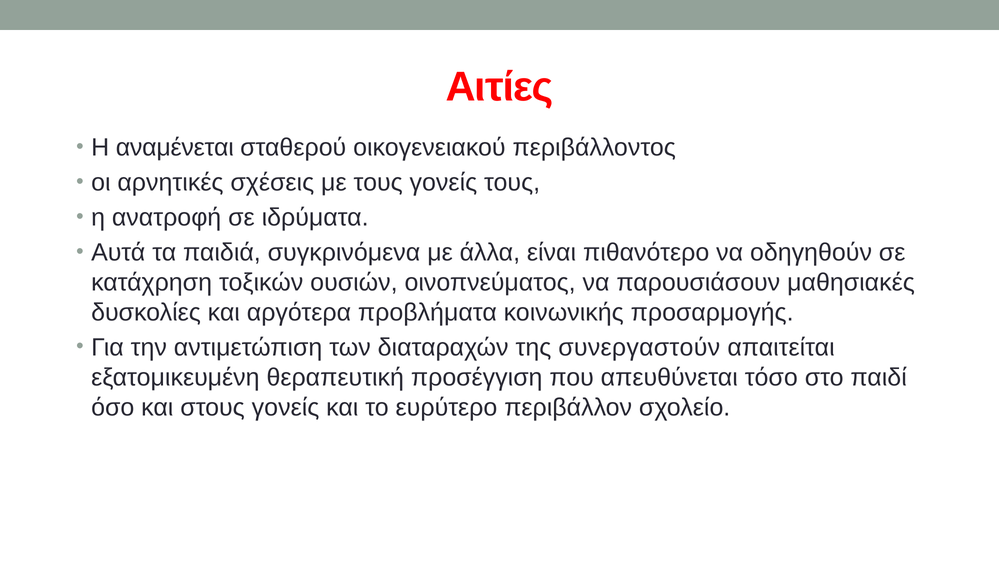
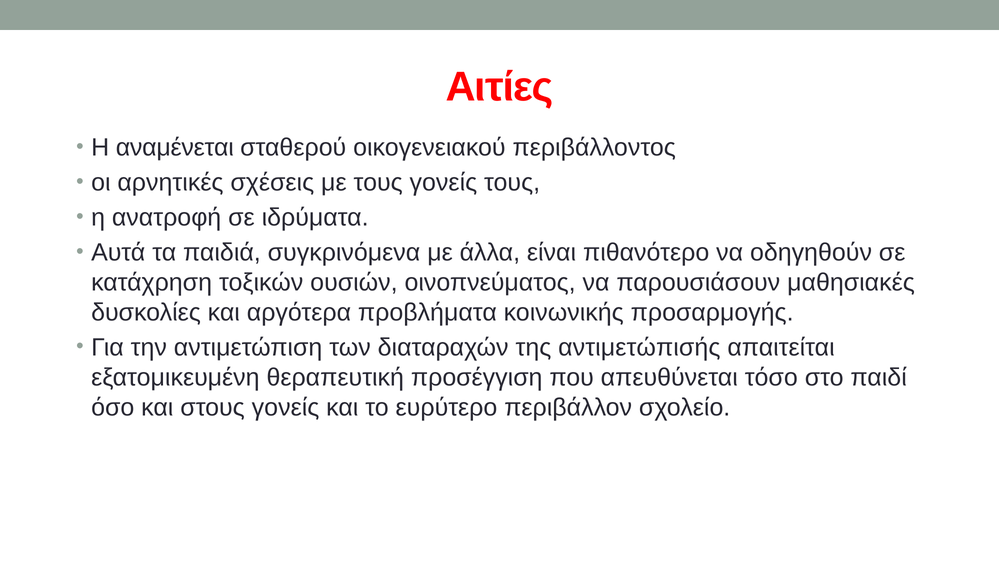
συνεργαστούν: συνεργαστούν -> αντιμετώπισής
